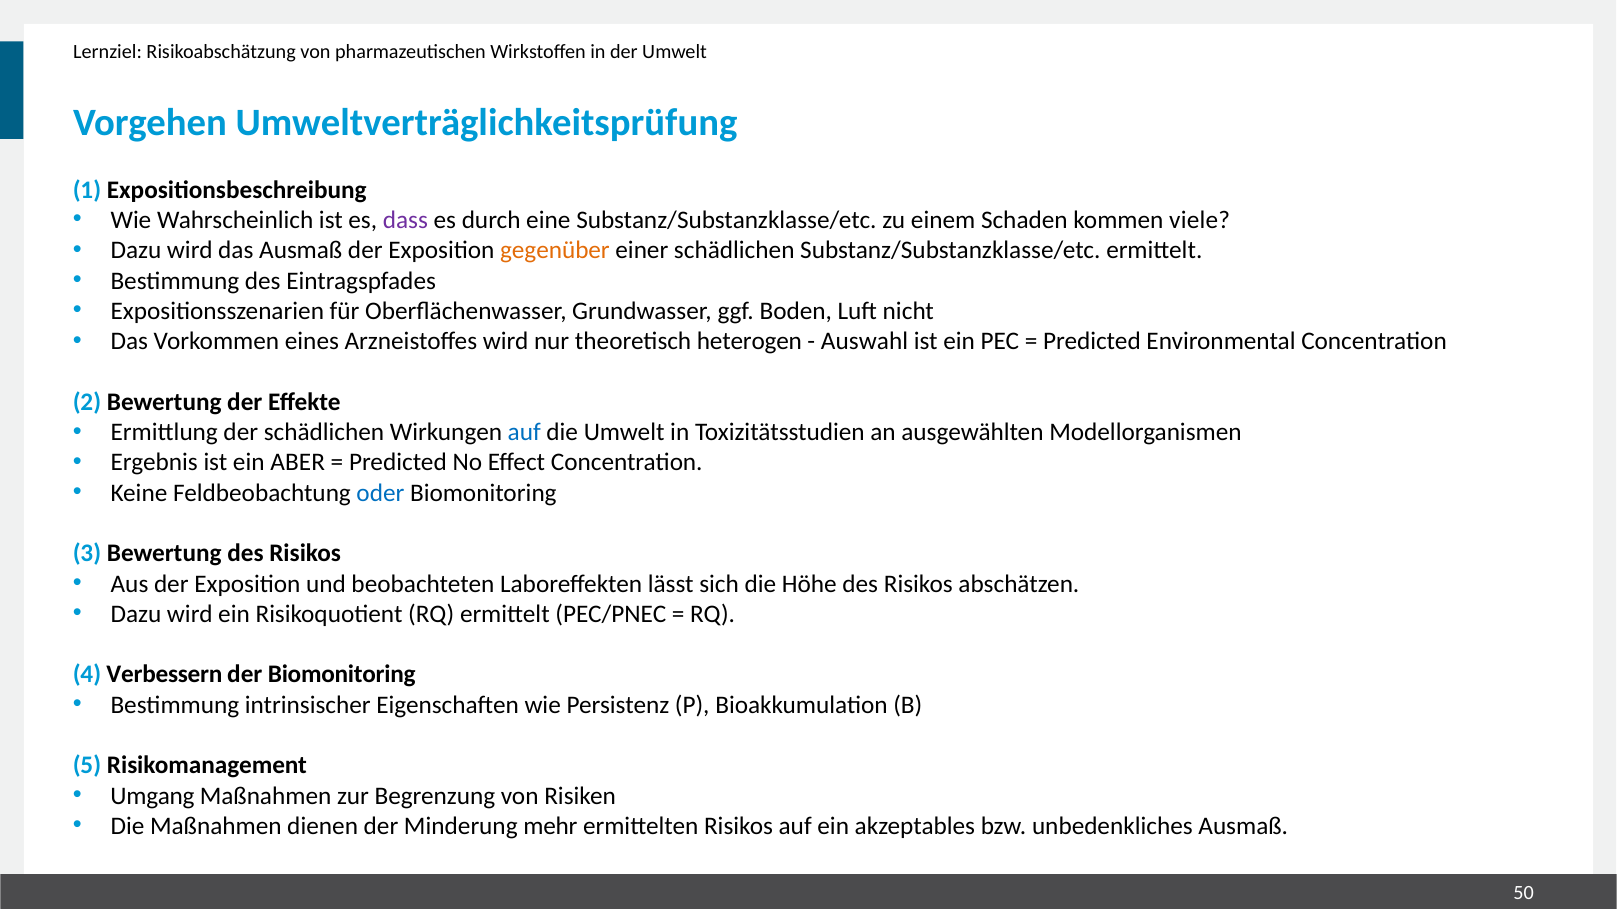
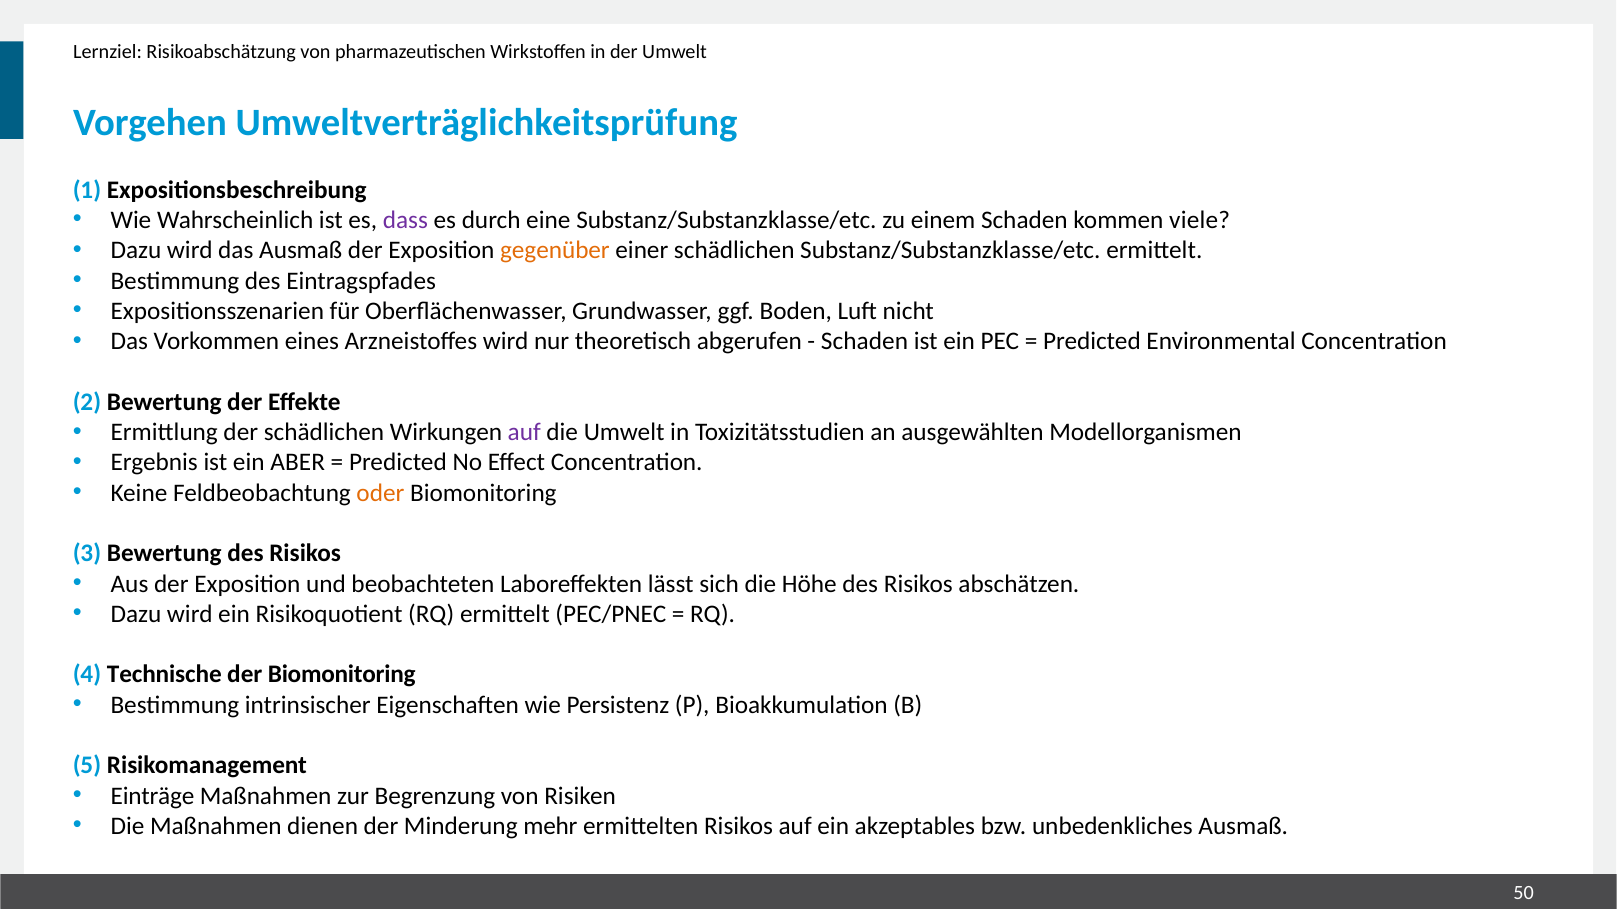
heterogen: heterogen -> abgerufen
Auswahl at (865, 342): Auswahl -> Schaden
auf at (524, 433) colour: blue -> purple
oder colour: blue -> orange
Verbessern: Verbessern -> Technische
Umgang: Umgang -> Einträge
